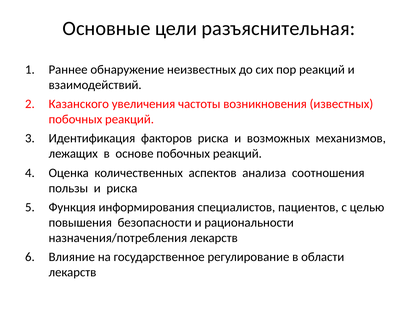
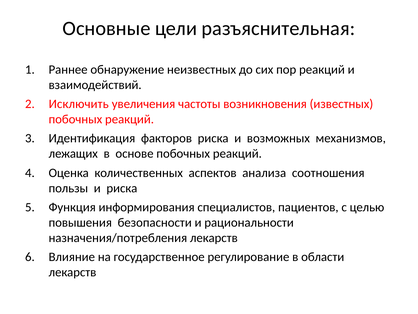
Казанского: Казанского -> Исключить
